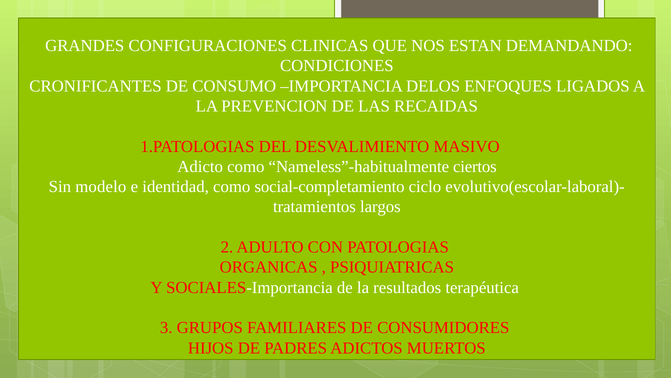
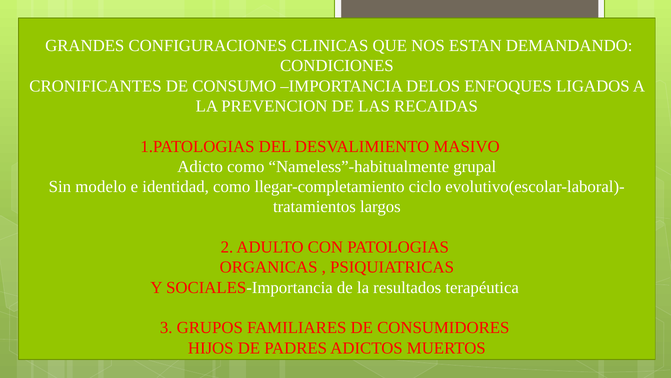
ciertos: ciertos -> grupal
social-completamiento: social-completamiento -> llegar-completamiento
